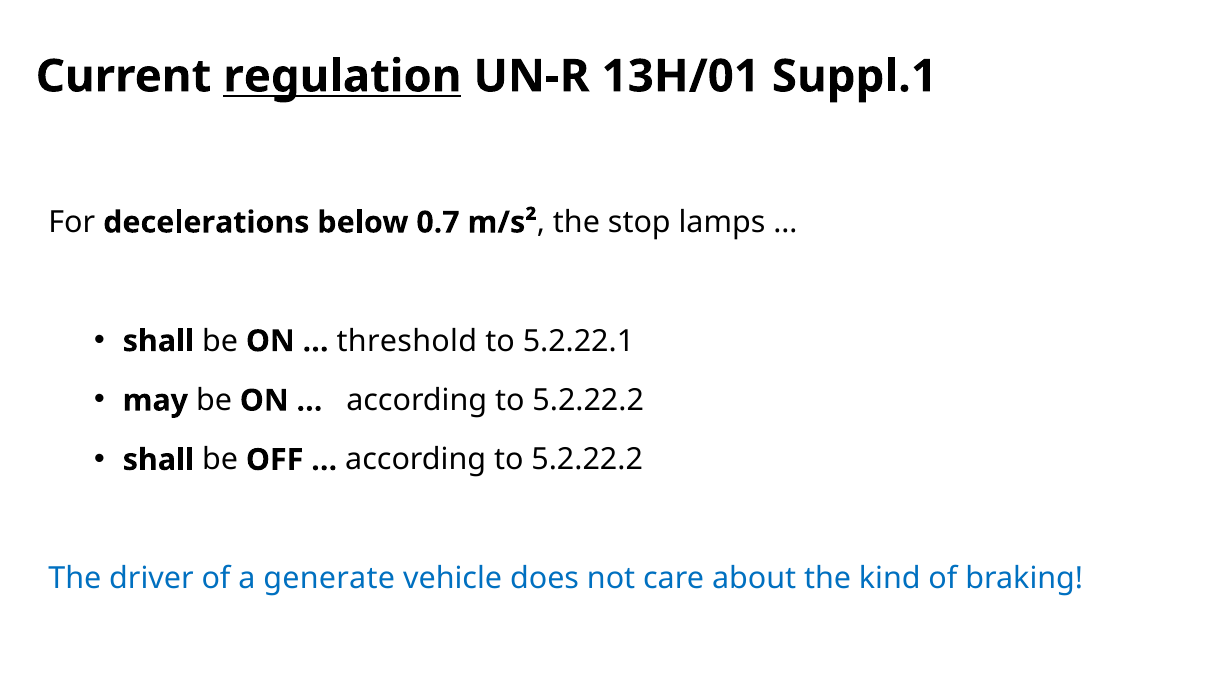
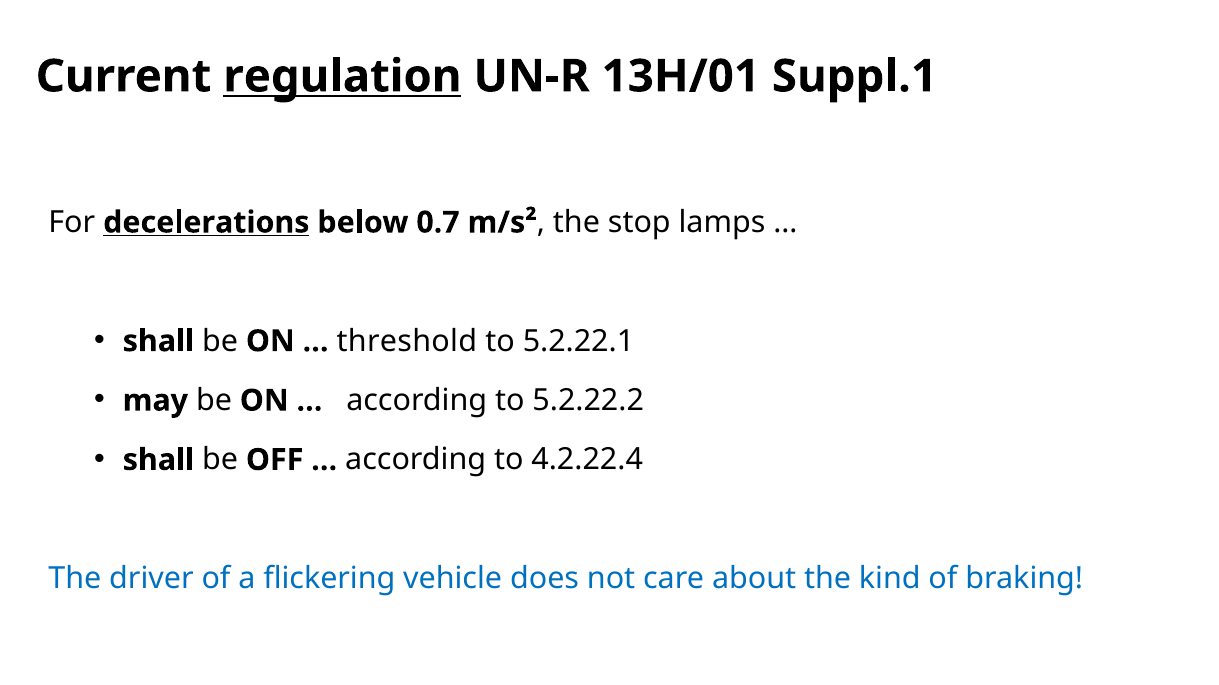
decelerations underline: none -> present
5.2.22.2 at (587, 460): 5.2.22.2 -> 4.2.22.4
generate: generate -> flickering
